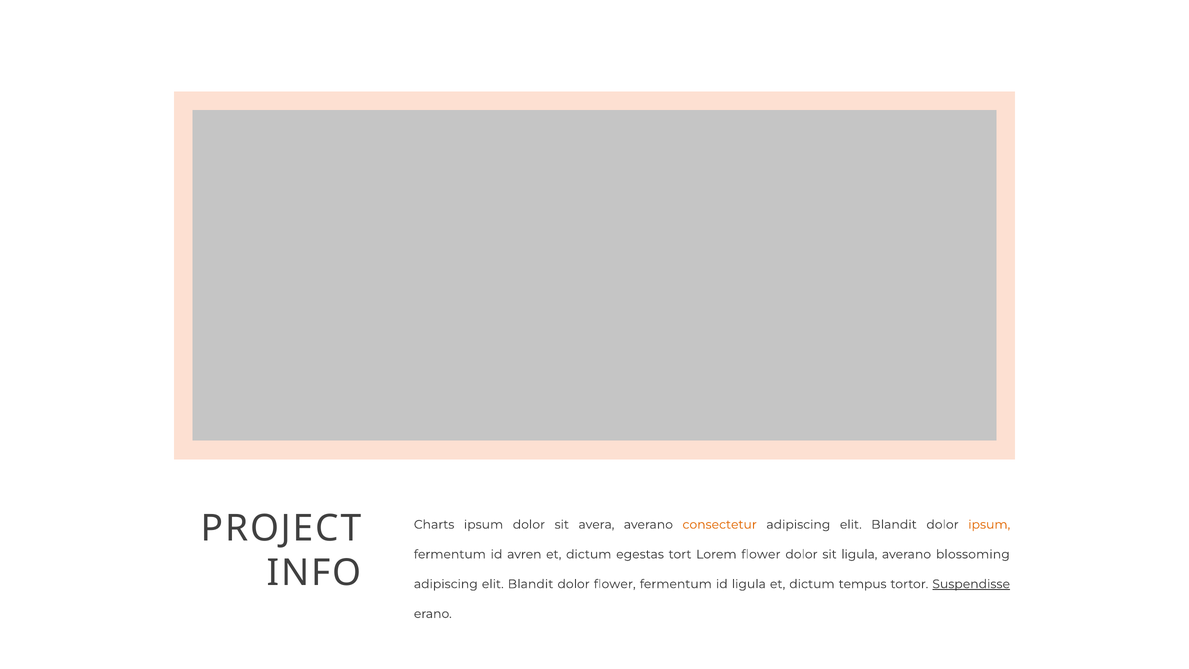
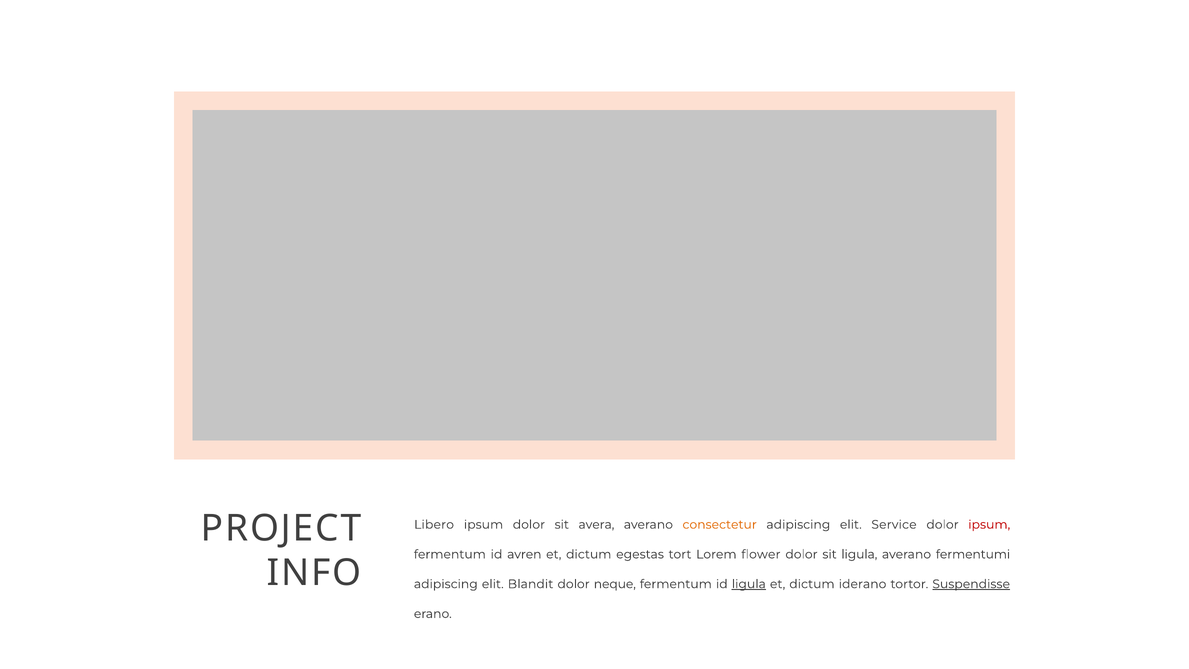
Charts: Charts -> Libero
Blandit at (894, 524): Blandit -> Service
ipsum at (989, 524) colour: orange -> red
blossoming: blossoming -> fermentumi
dolor flower: flower -> neque
ligula at (749, 584) underline: none -> present
tempus: tempus -> iderano
